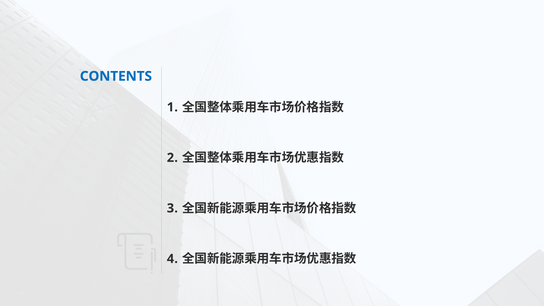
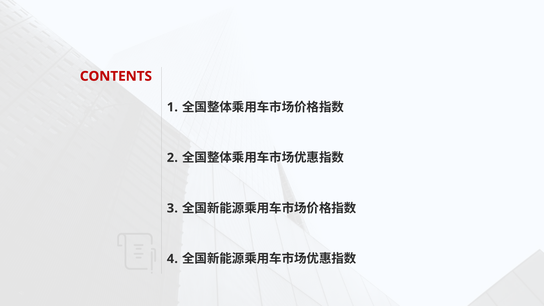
CONTENTS colour: blue -> red
